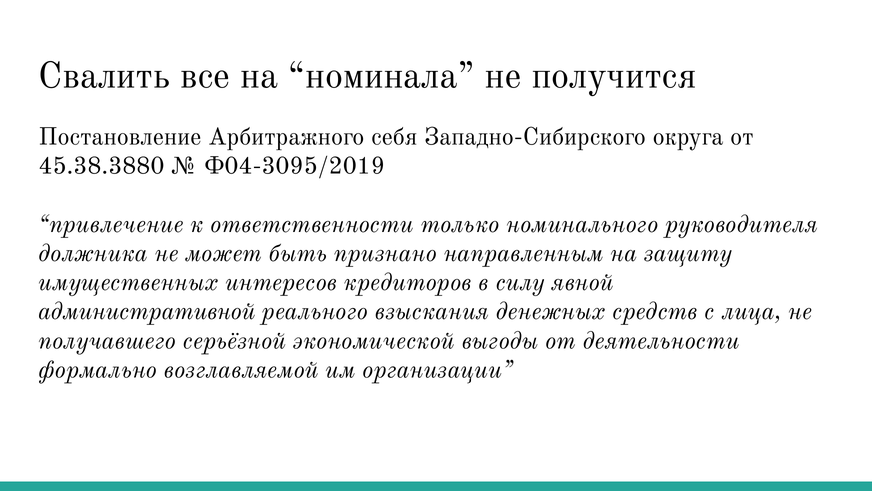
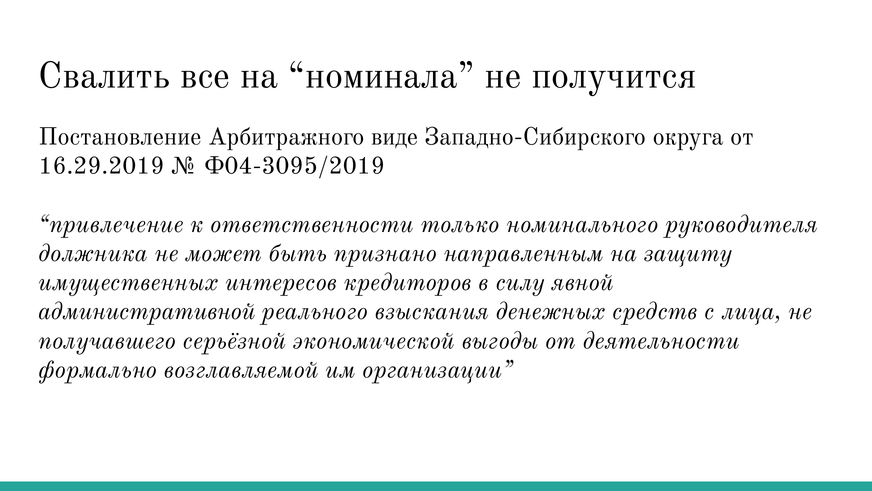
себя: себя -> виде
45.38.3880: 45.38.3880 -> 16.29.2019
